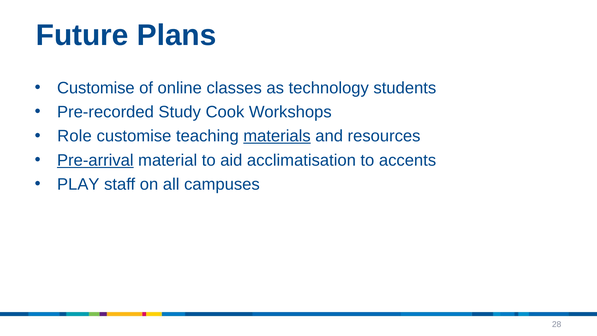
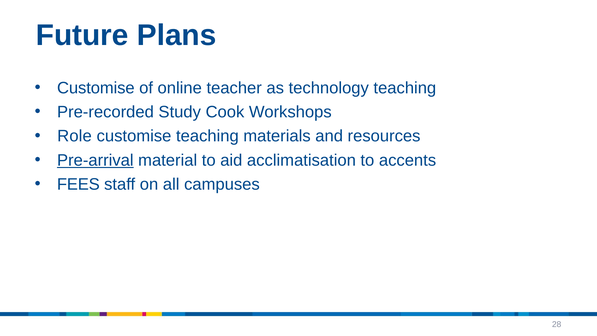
classes: classes -> teacher
technology students: students -> teaching
materials underline: present -> none
PLAY: PLAY -> FEES
